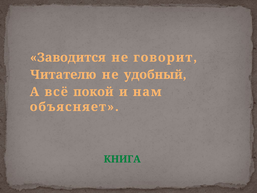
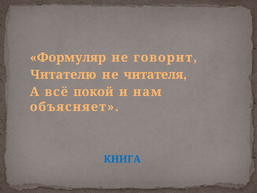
Заводится: Заводится -> Формуляр
удобный: удобный -> читателя
КНИГА colour: green -> blue
